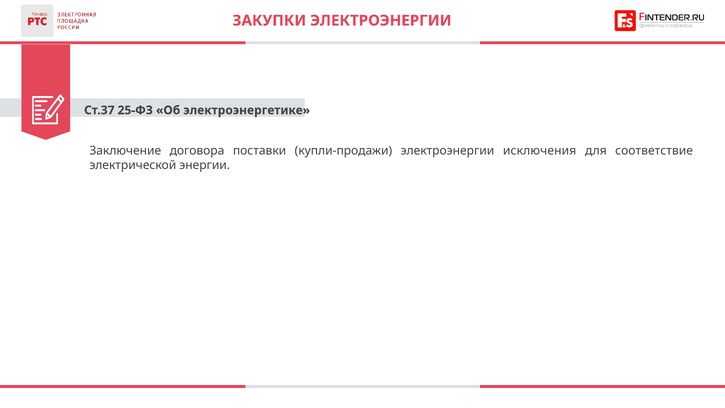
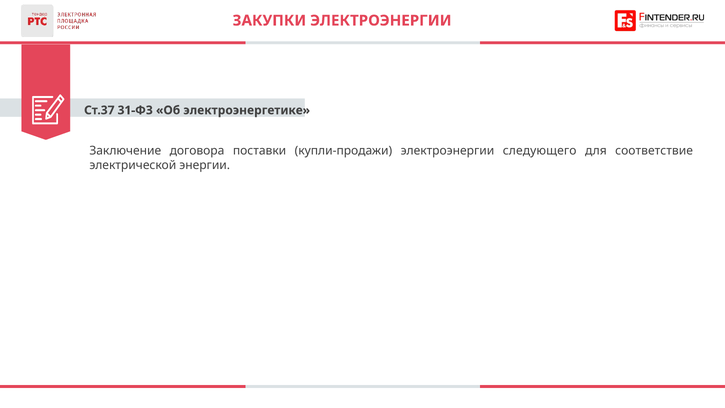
25-ФЗ: 25-ФЗ -> 31-ФЗ
исключения: исключения -> следующего
